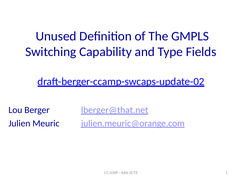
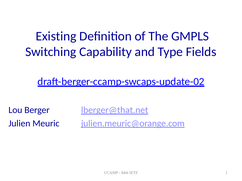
Unused: Unused -> Existing
